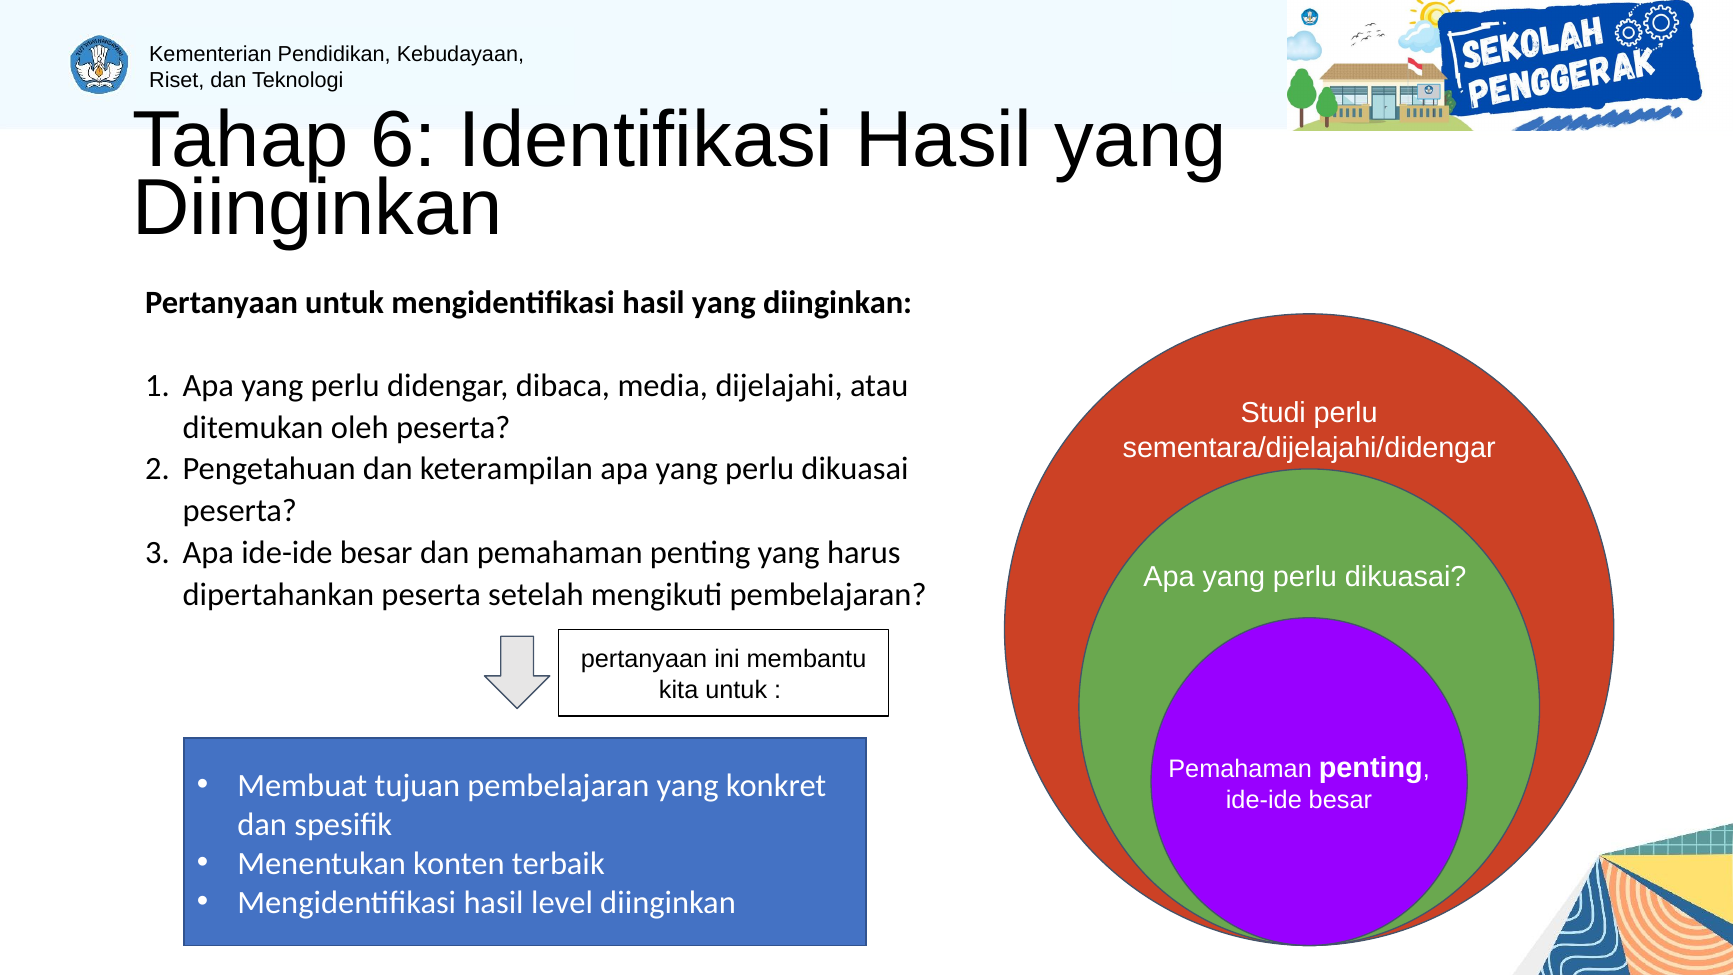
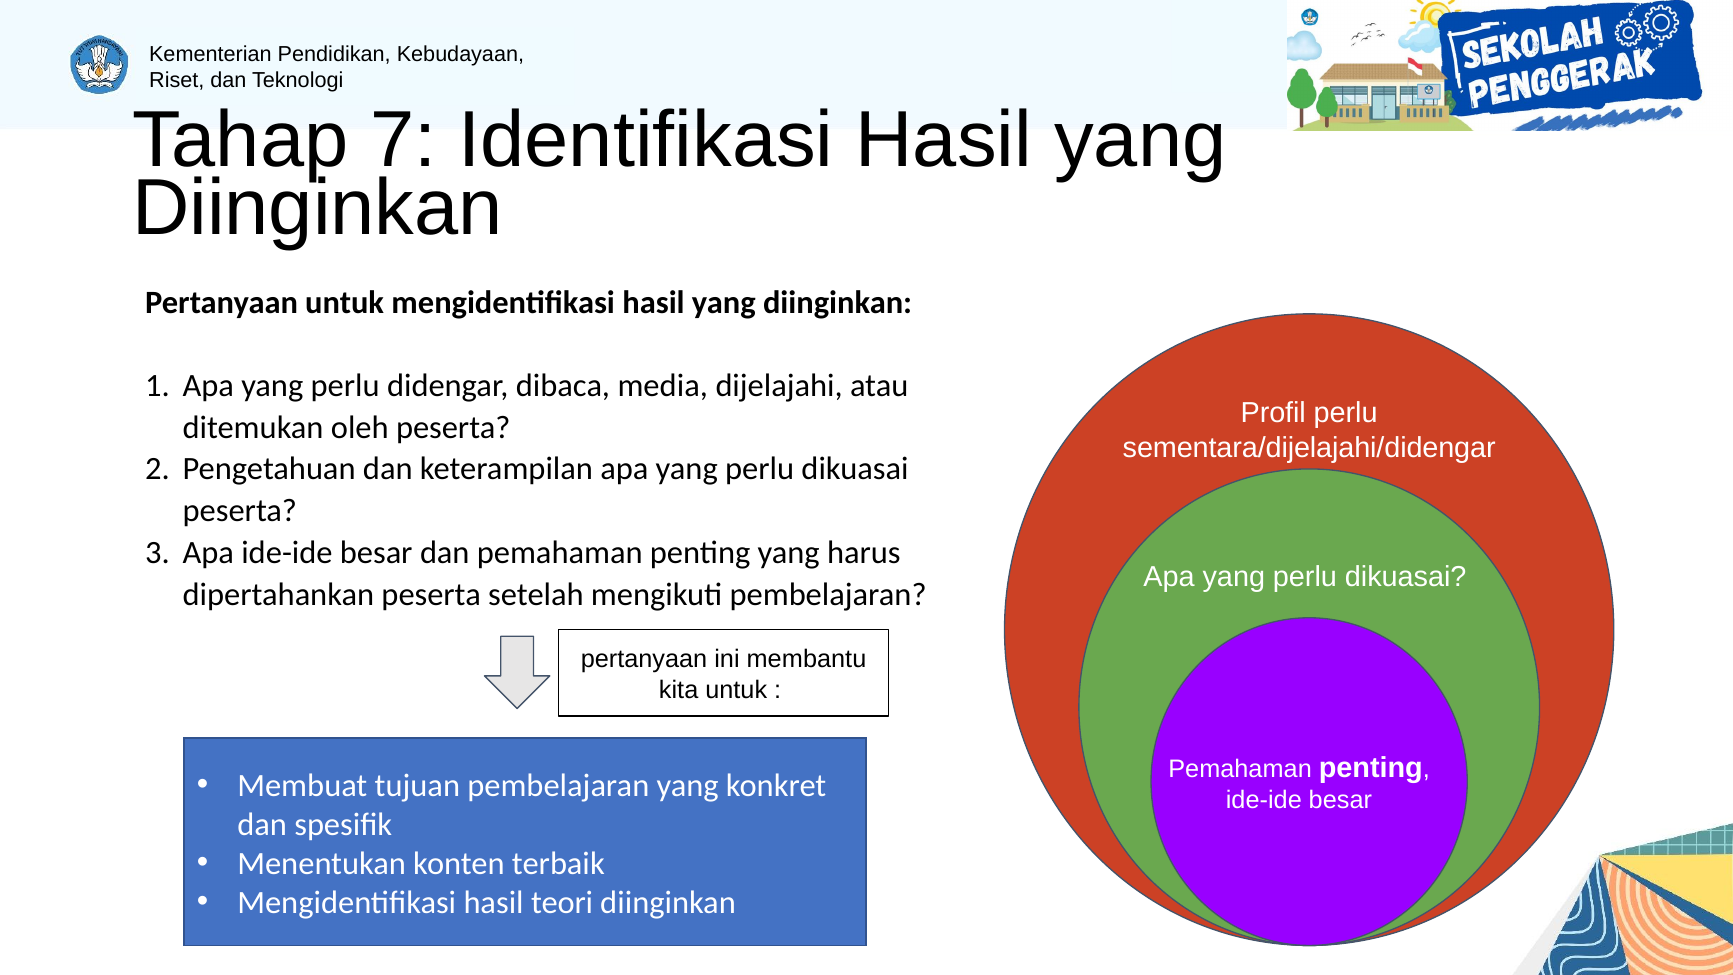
6: 6 -> 7
Studi: Studi -> Profil
level: level -> teori
